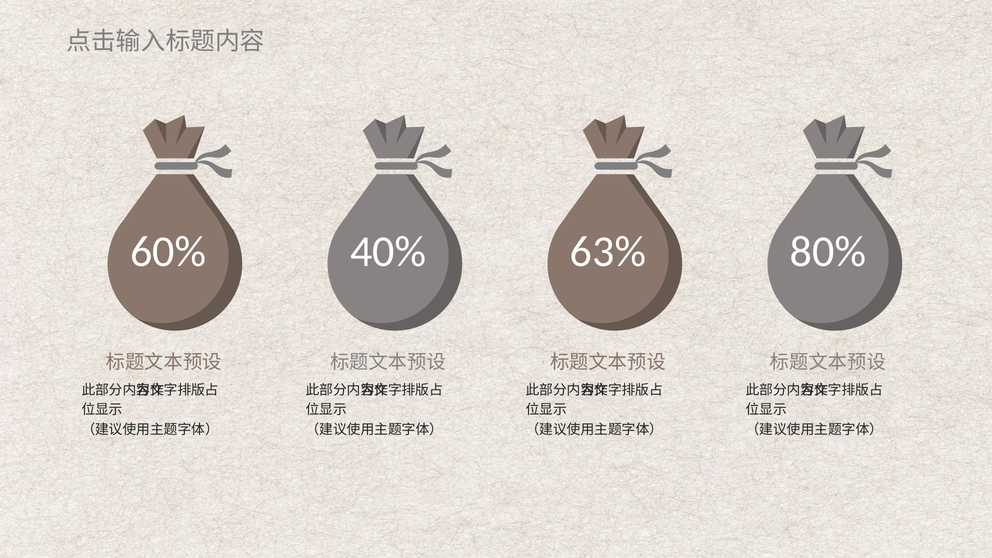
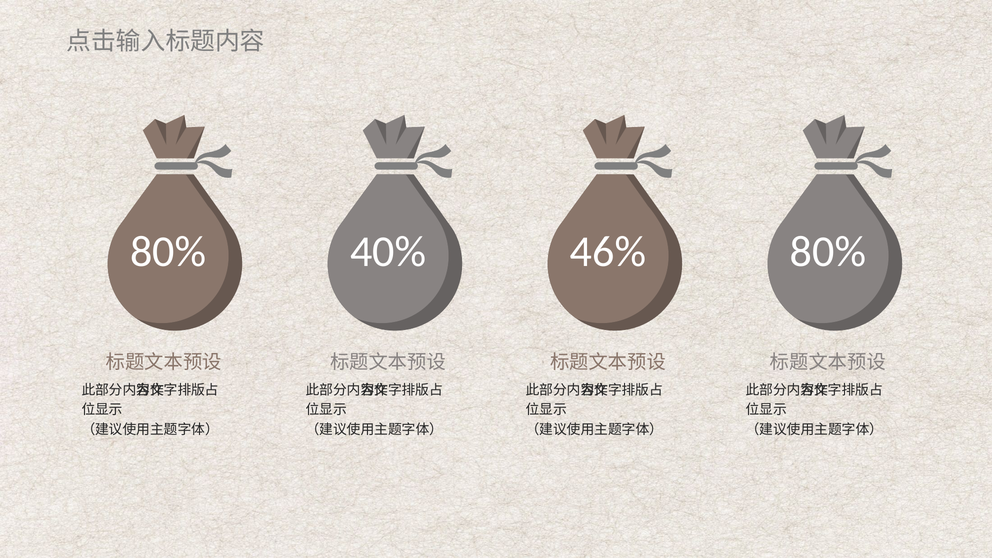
60% at (168, 252): 60% -> 80%
63%: 63% -> 46%
